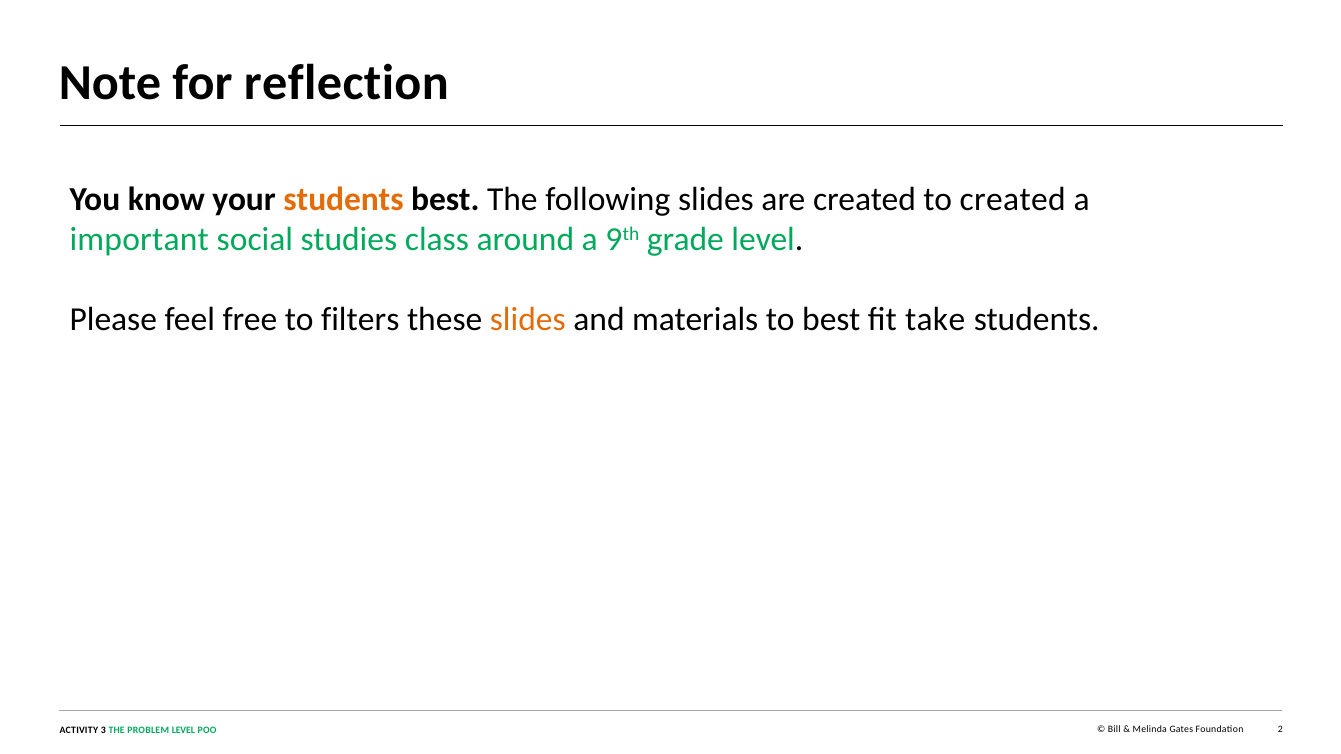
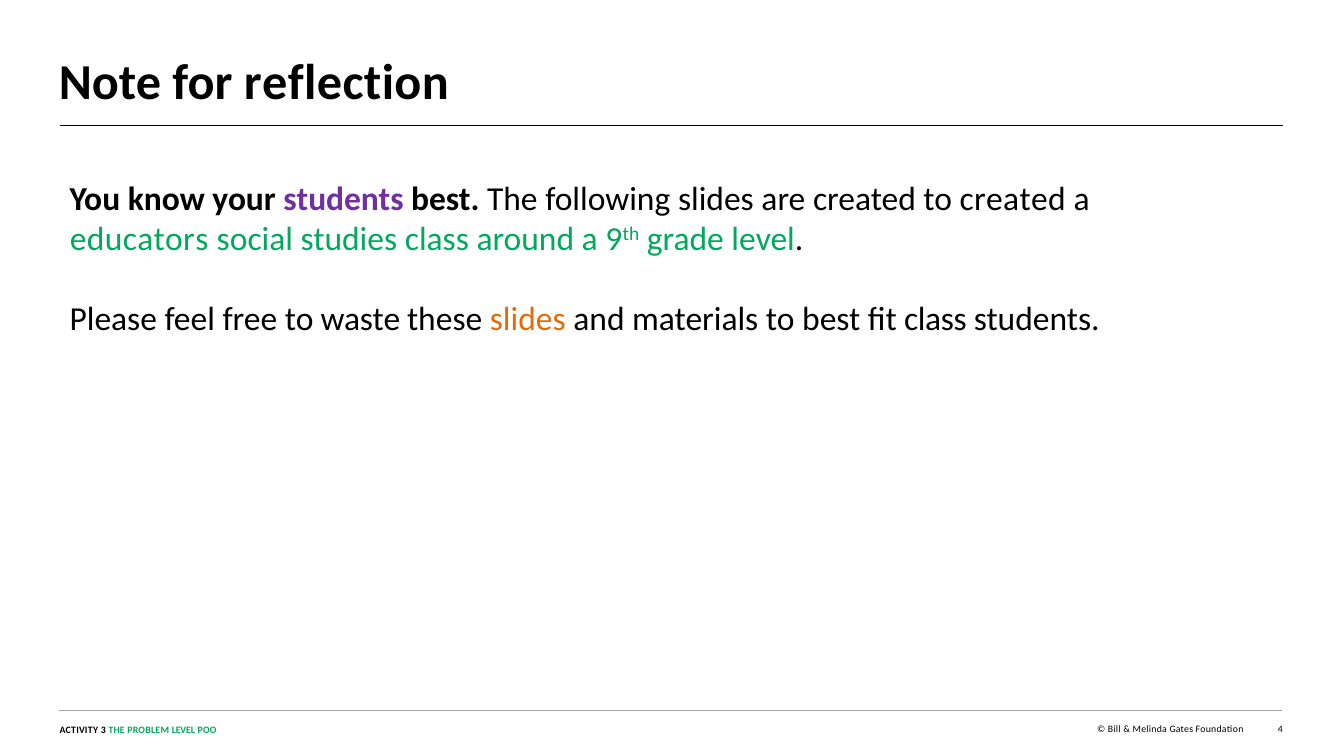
students at (344, 199) colour: orange -> purple
important: important -> educators
filters: filters -> waste
fit take: take -> class
2: 2 -> 4
